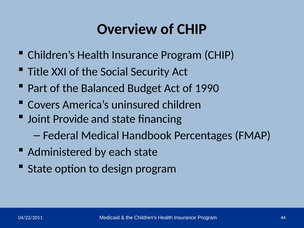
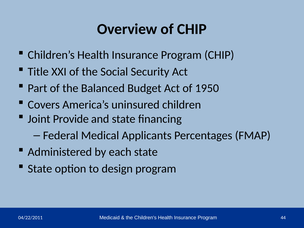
1990: 1990 -> 1950
Handbook: Handbook -> Applicants
